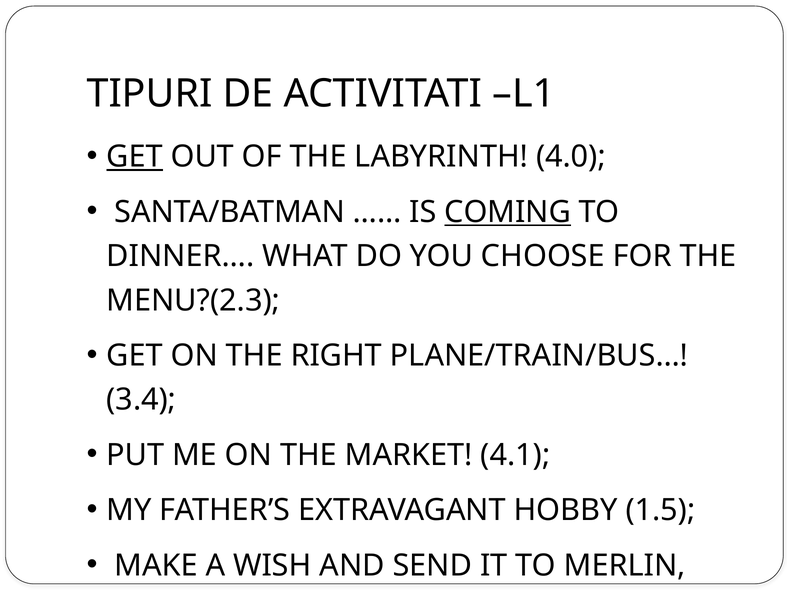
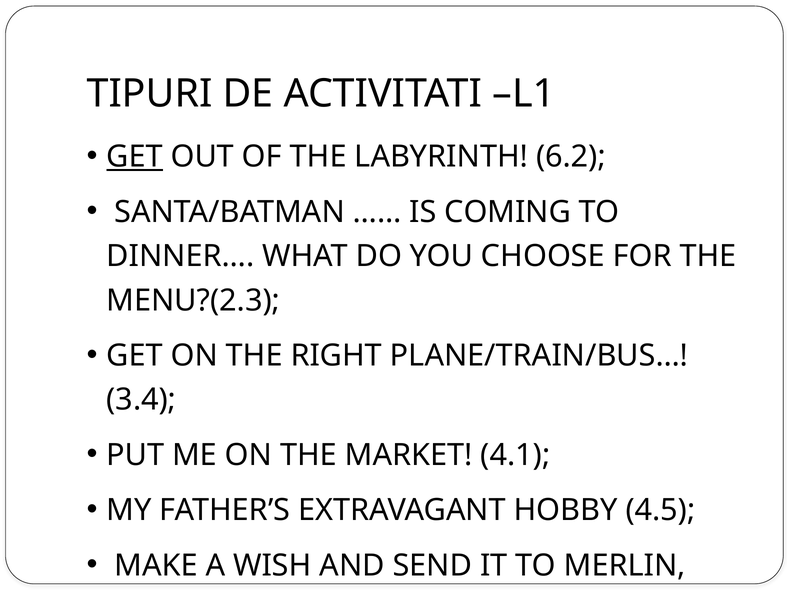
4.0: 4.0 -> 6.2
COMING underline: present -> none
1.5: 1.5 -> 4.5
